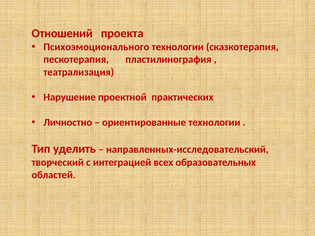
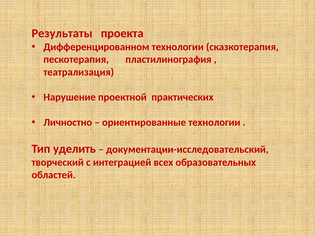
Отношений: Отношений -> Результаты
Психоэмоционального: Психоэмоционального -> Дифференцированном
направленных-исследовательский: направленных-исследовательский -> документации-исследовательский
